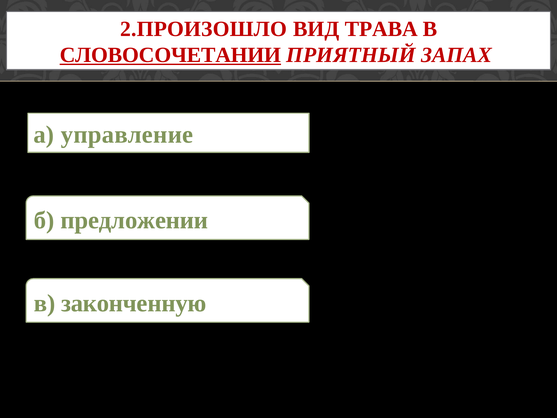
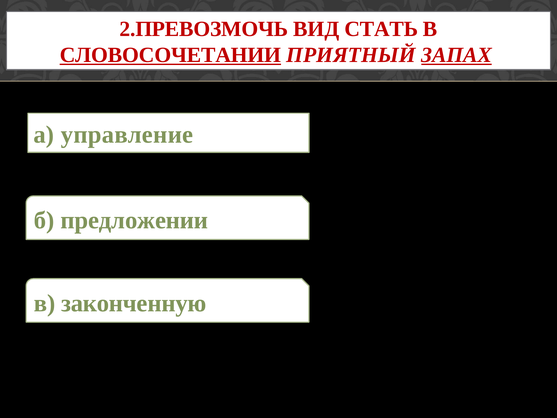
2.ПРОИЗОШЛО: 2.ПРОИЗОШЛО -> 2.ПРЕВОЗМОЧЬ
ТРАВА: ТРАВА -> СТАТЬ
ЗАПАХ underline: none -> present
